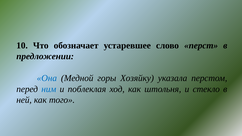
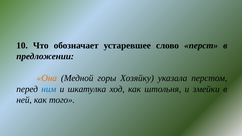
Она colour: blue -> orange
поблеклая: поблеклая -> шкатулка
стекло: стекло -> змейки
